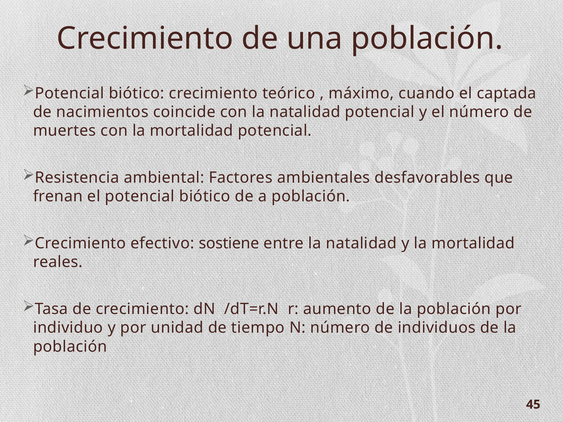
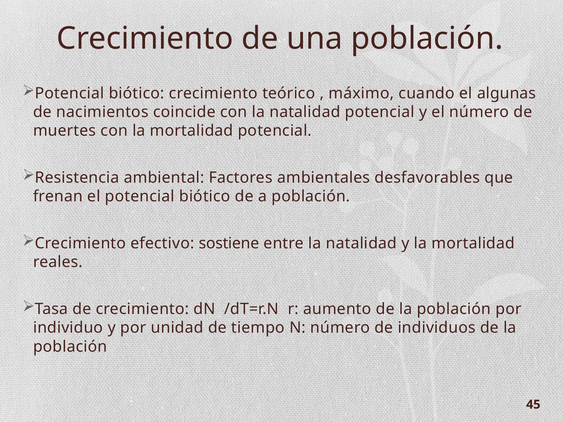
captada: captada -> algunas
